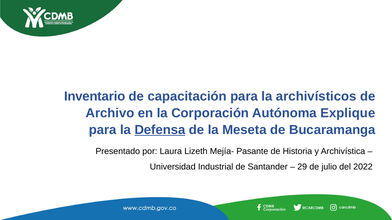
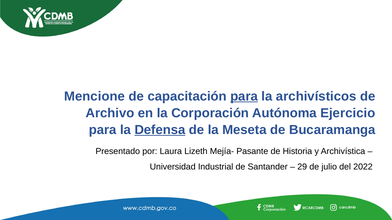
Inventario: Inventario -> Mencione
para at (244, 96) underline: none -> present
Explique: Explique -> Ejercicio
